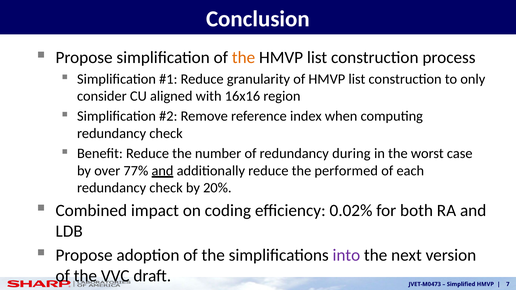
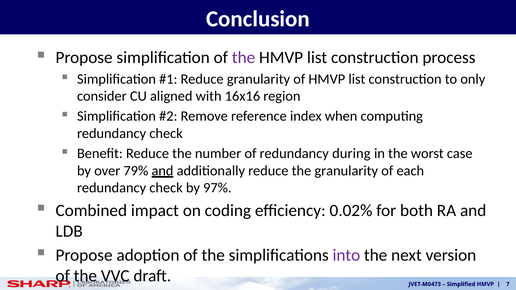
the at (244, 57) colour: orange -> purple
77%: 77% -> 79%
the performed: performed -> granularity
20%: 20% -> 97%
